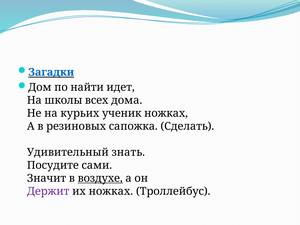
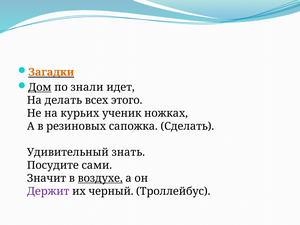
Загадки colour: blue -> orange
Дом underline: none -> present
найти: найти -> знали
школы: школы -> делать
дома: дома -> этого
их ножках: ножках -> черный
